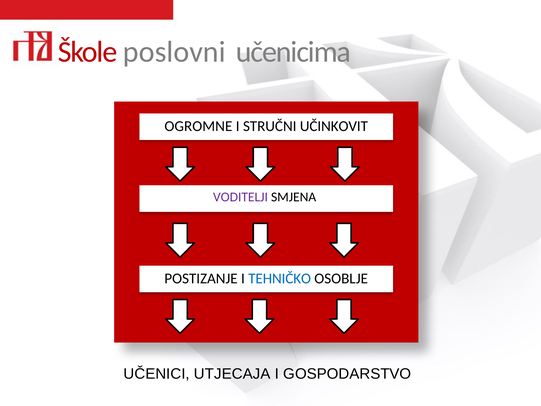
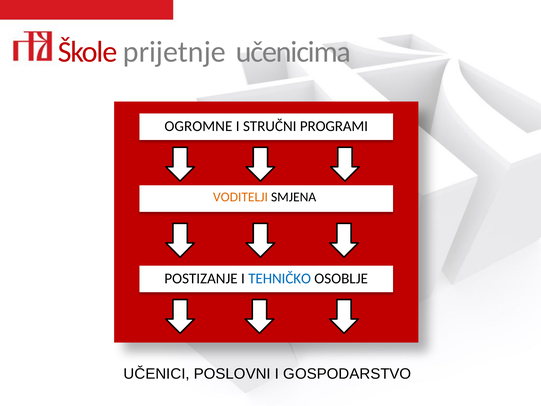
poslovni: poslovni -> prijetnje
UČINKOVIT: UČINKOVIT -> PROGRAMI
VODITELJI colour: purple -> orange
UTJECAJA: UTJECAJA -> POSLOVNI
